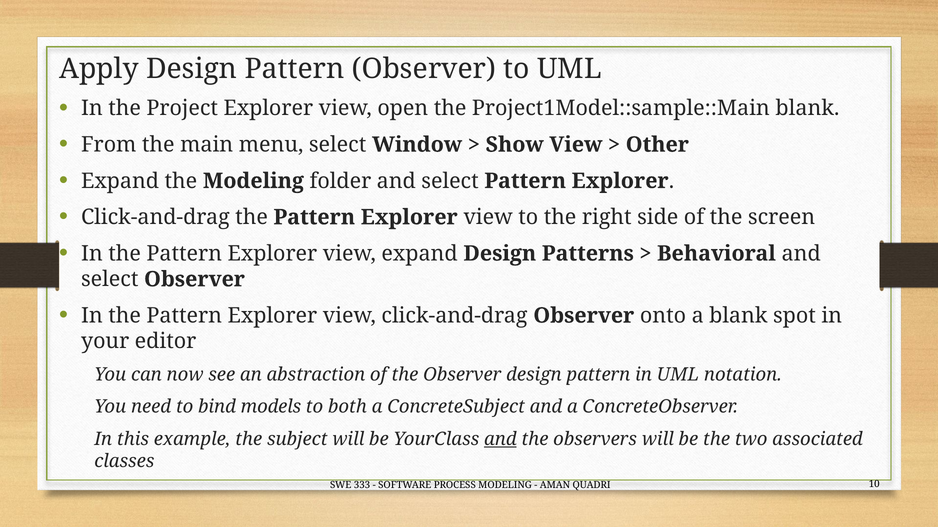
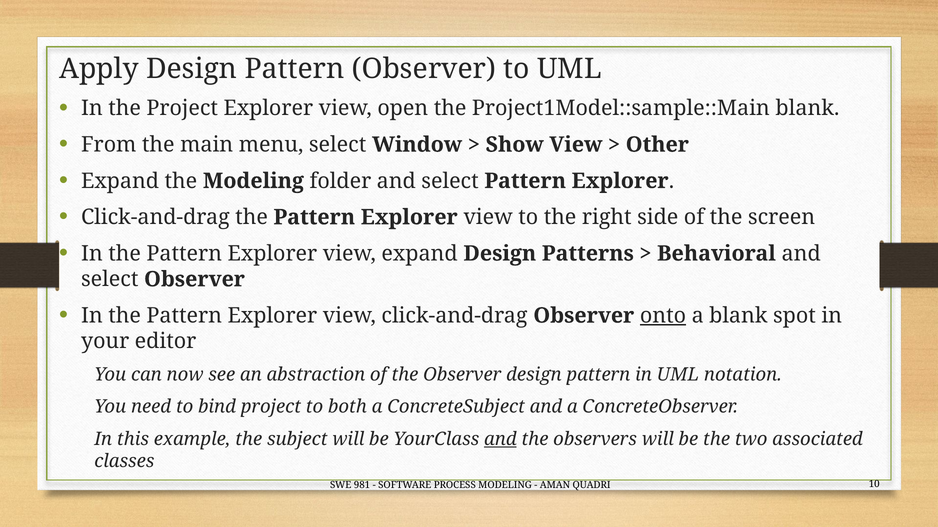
onto underline: none -> present
bind models: models -> project
333: 333 -> 981
